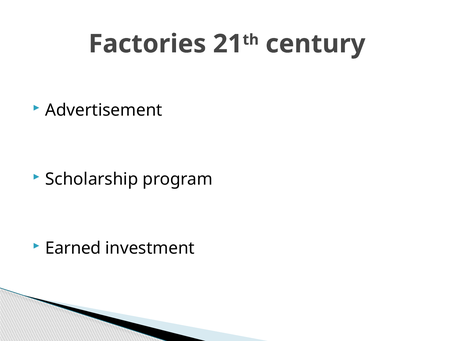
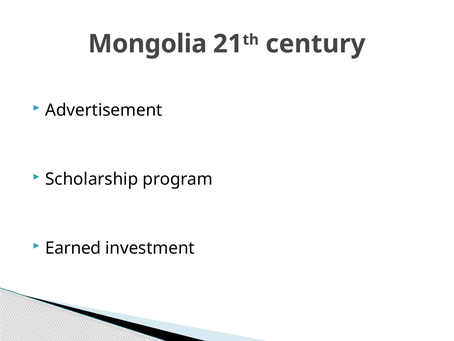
Factories: Factories -> Mongolia
